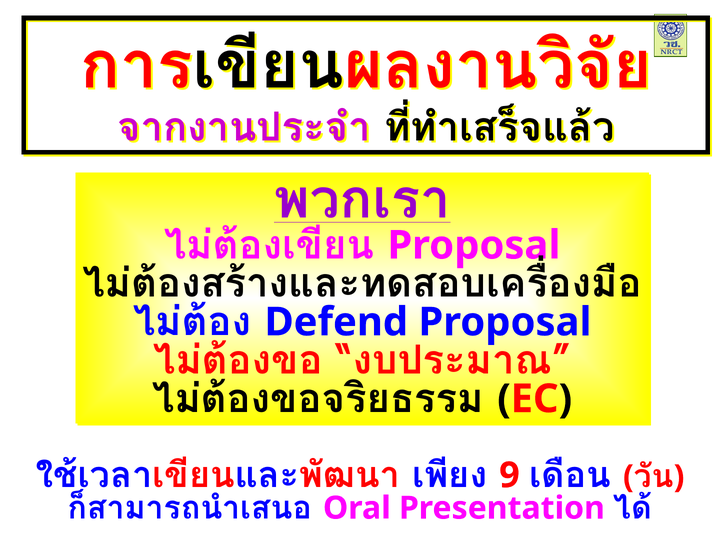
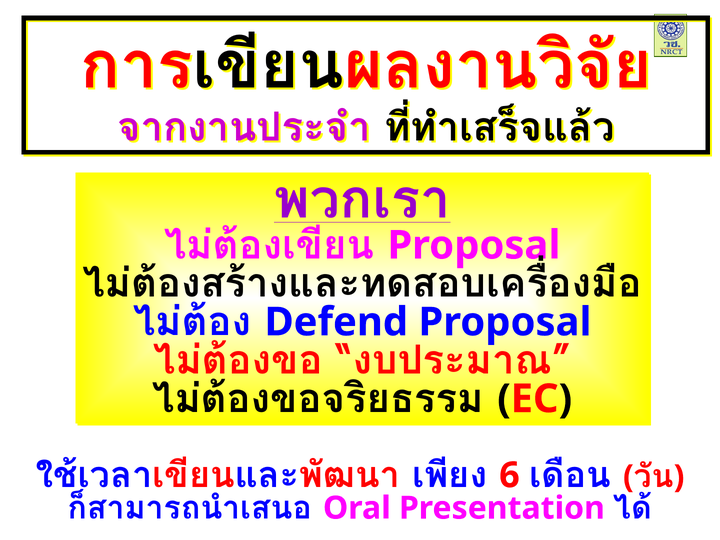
9: 9 -> 6
